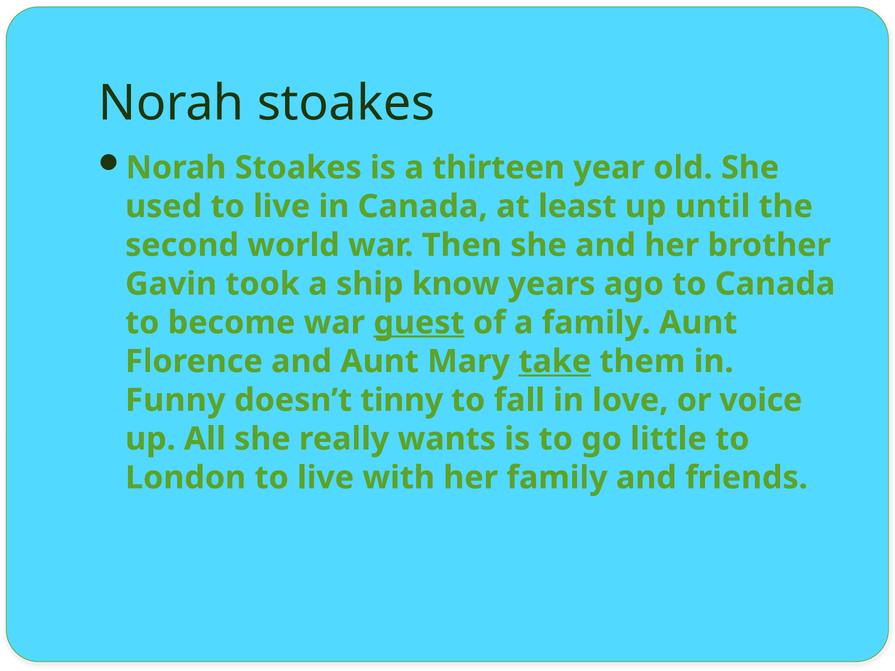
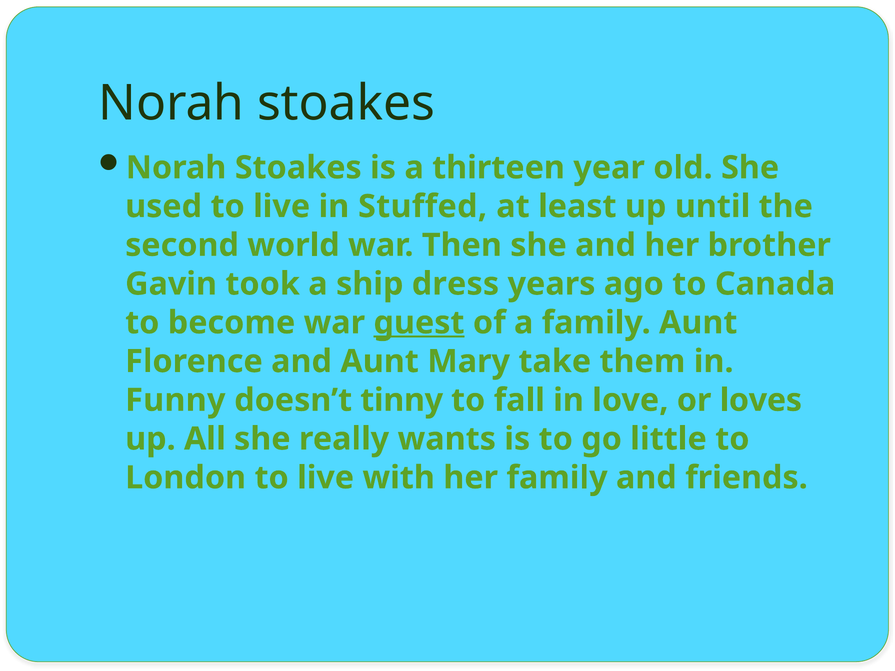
in Canada: Canada -> Stuffed
know: know -> dress
take underline: present -> none
voice: voice -> loves
